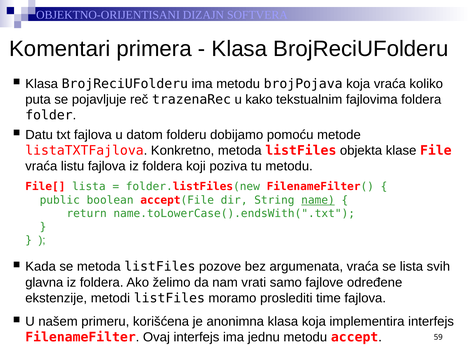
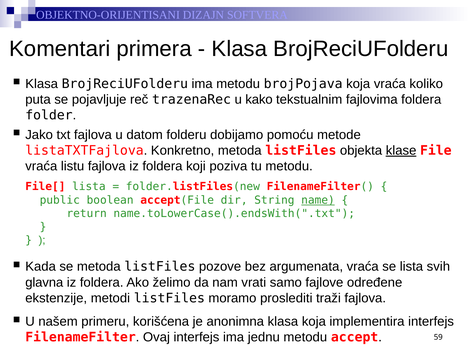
Datu: Datu -> Jako
klase underline: none -> present
time: time -> traži
